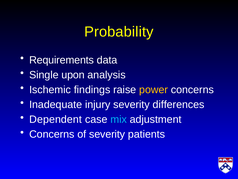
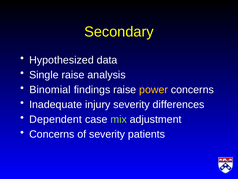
Probability: Probability -> Secondary
Requirements: Requirements -> Hypothesized
Single upon: upon -> raise
Ischemic: Ischemic -> Binomial
mix colour: light blue -> light green
